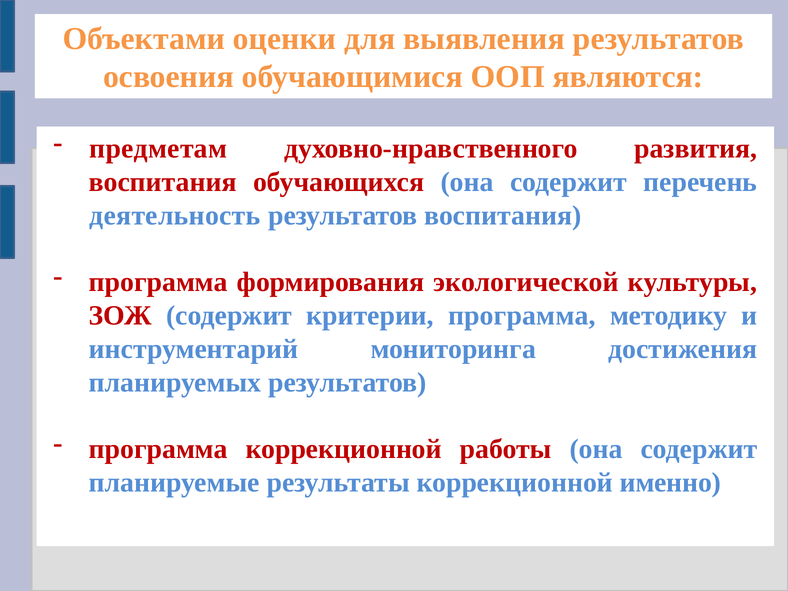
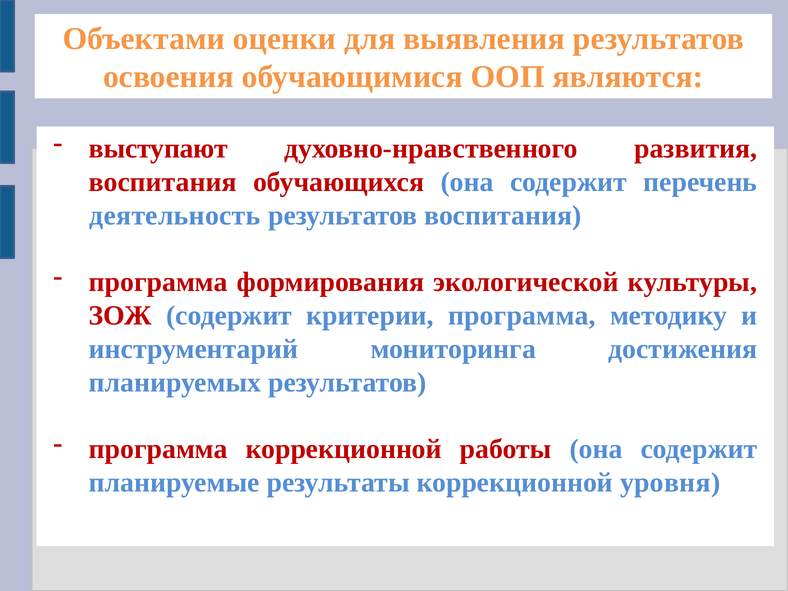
предметам: предметам -> выступают
именно: именно -> уровня
